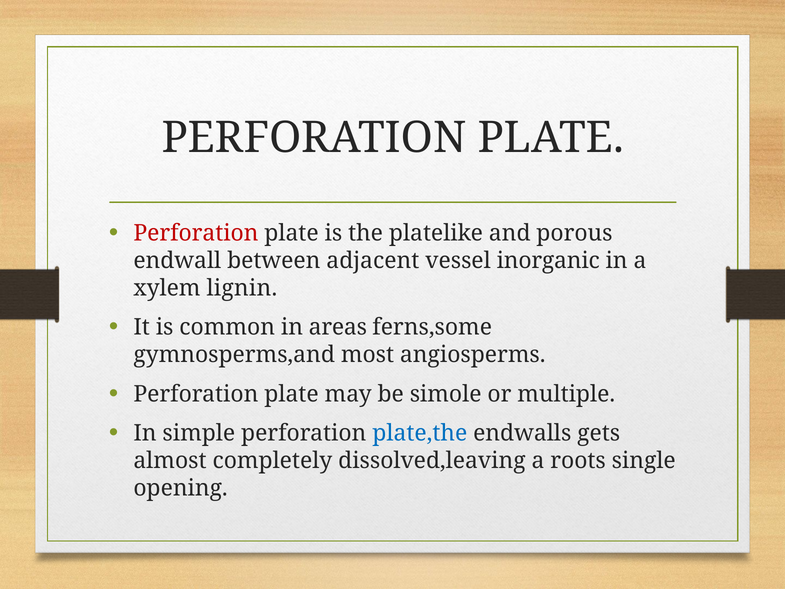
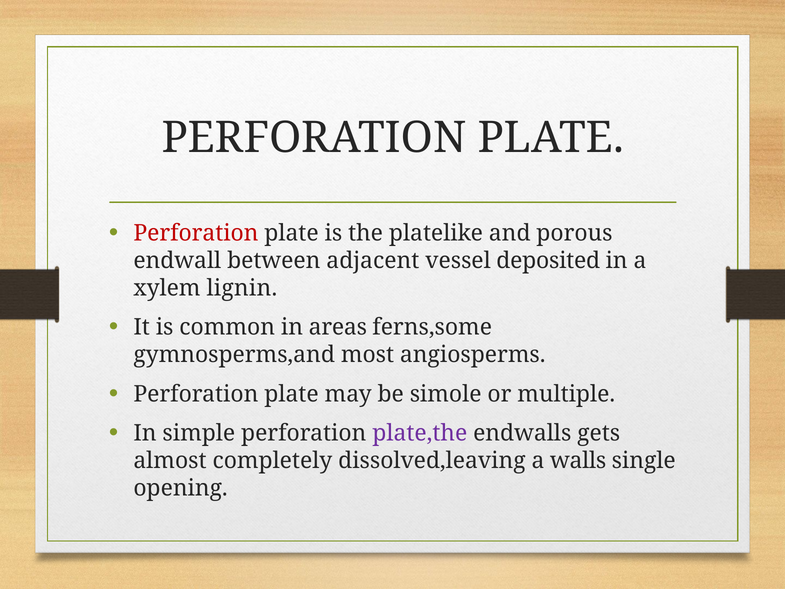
inorganic: inorganic -> deposited
plate,the colour: blue -> purple
roots: roots -> walls
